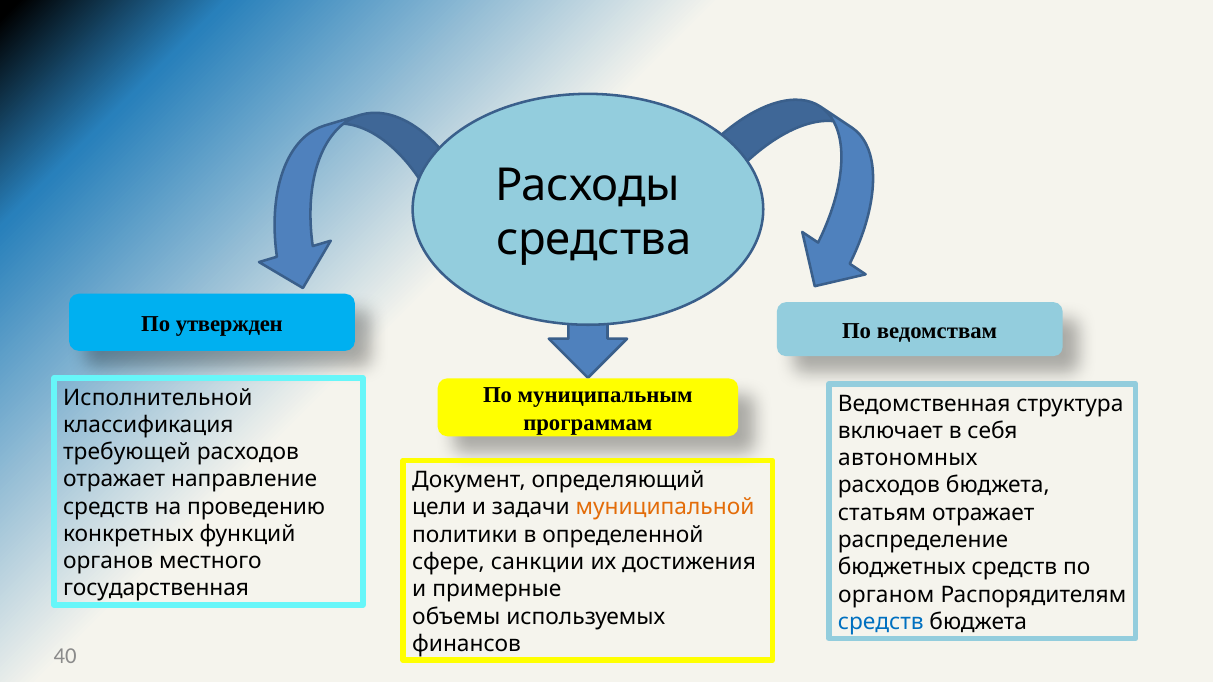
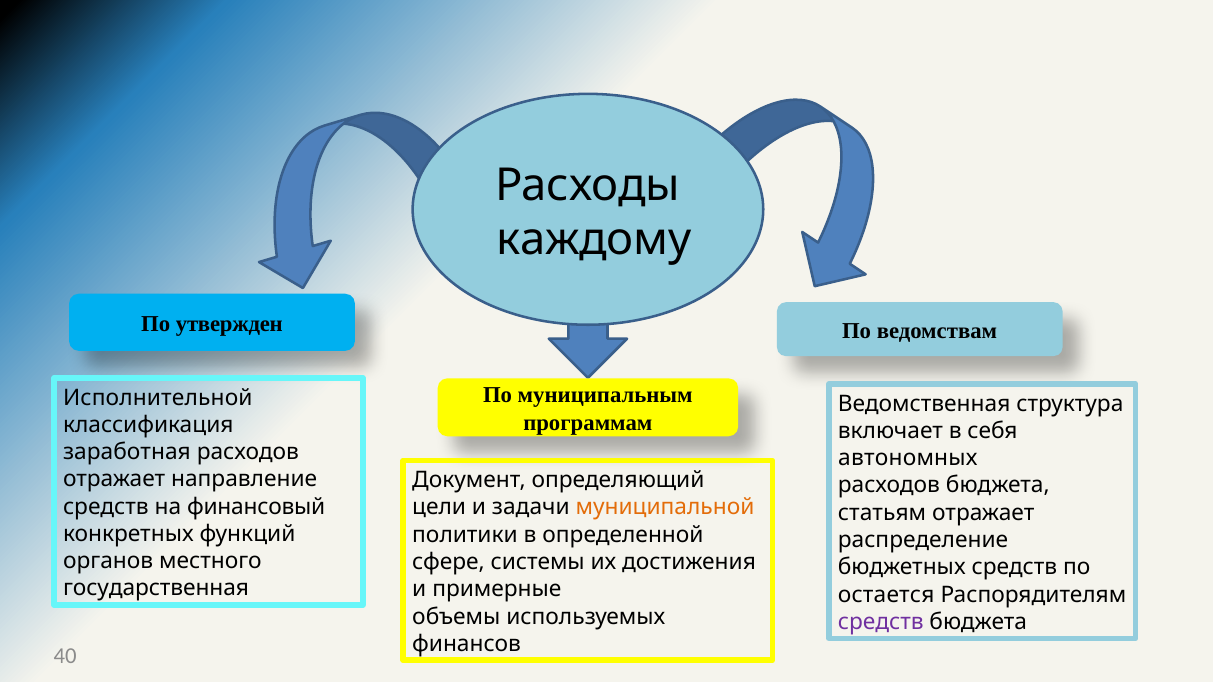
средства: средства -> каждому
требующей: требующей -> заработная
проведению: проведению -> финансовый
санкции: санкции -> системы
органом: органом -> остается
средств at (881, 622) colour: blue -> purple
